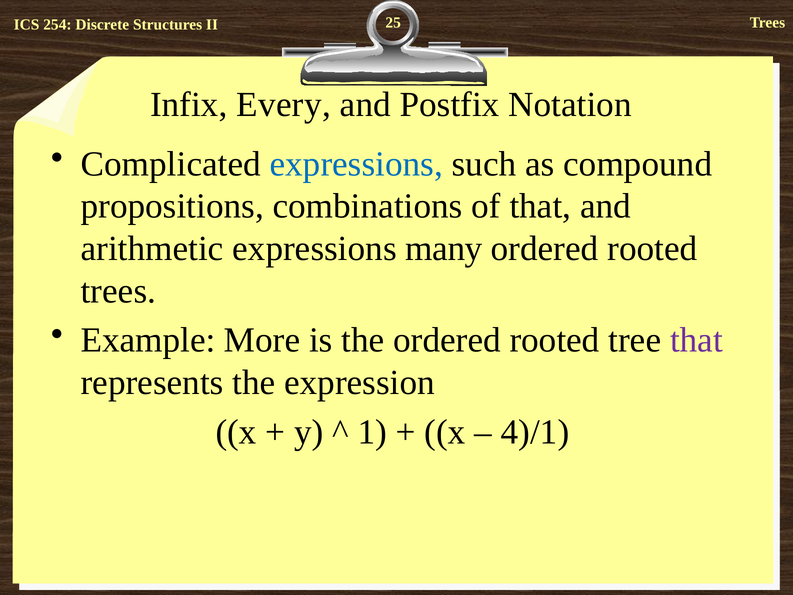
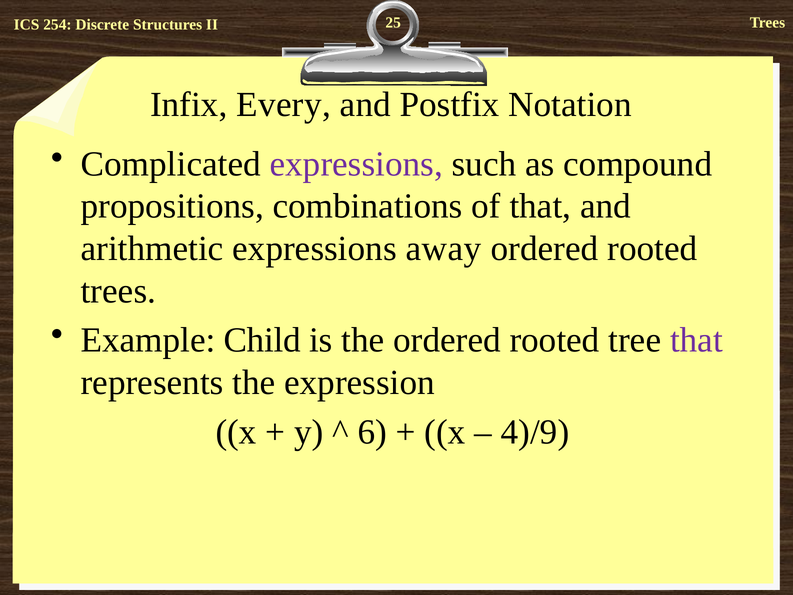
expressions at (356, 164) colour: blue -> purple
many: many -> away
More: More -> Child
1: 1 -> 6
4)/1: 4)/1 -> 4)/9
